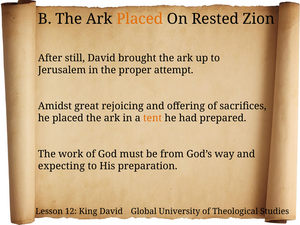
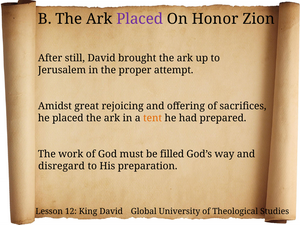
Placed at (140, 19) colour: orange -> purple
Rested: Rested -> Honor
from: from -> filled
expecting: expecting -> disregard
